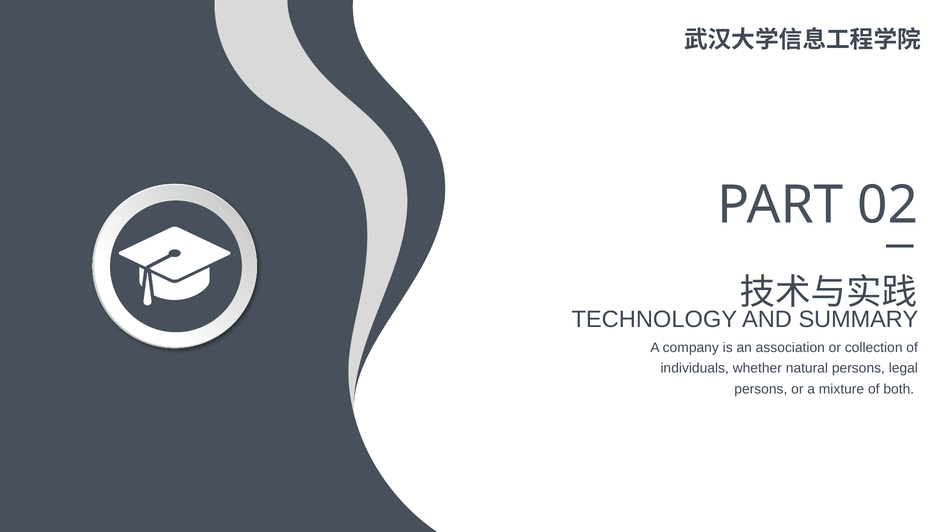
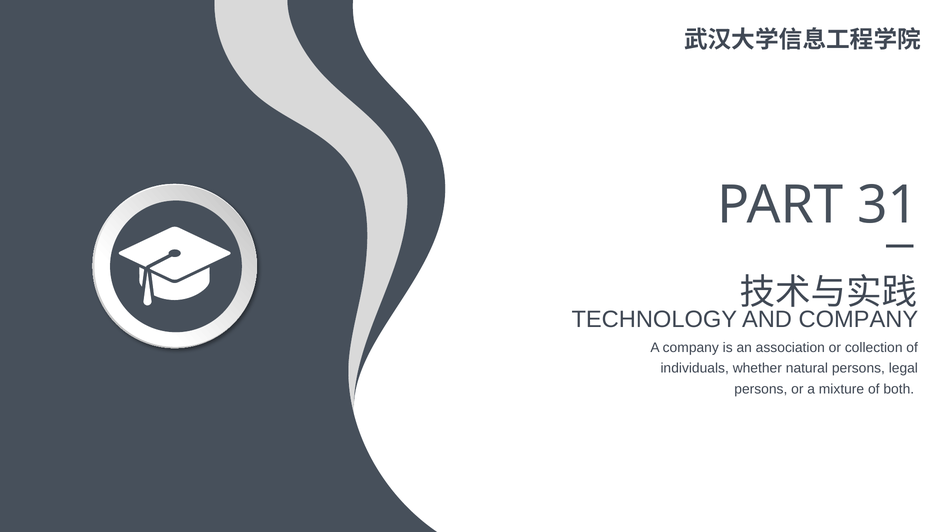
02: 02 -> 31
AND SUMMARY: SUMMARY -> COMPANY
